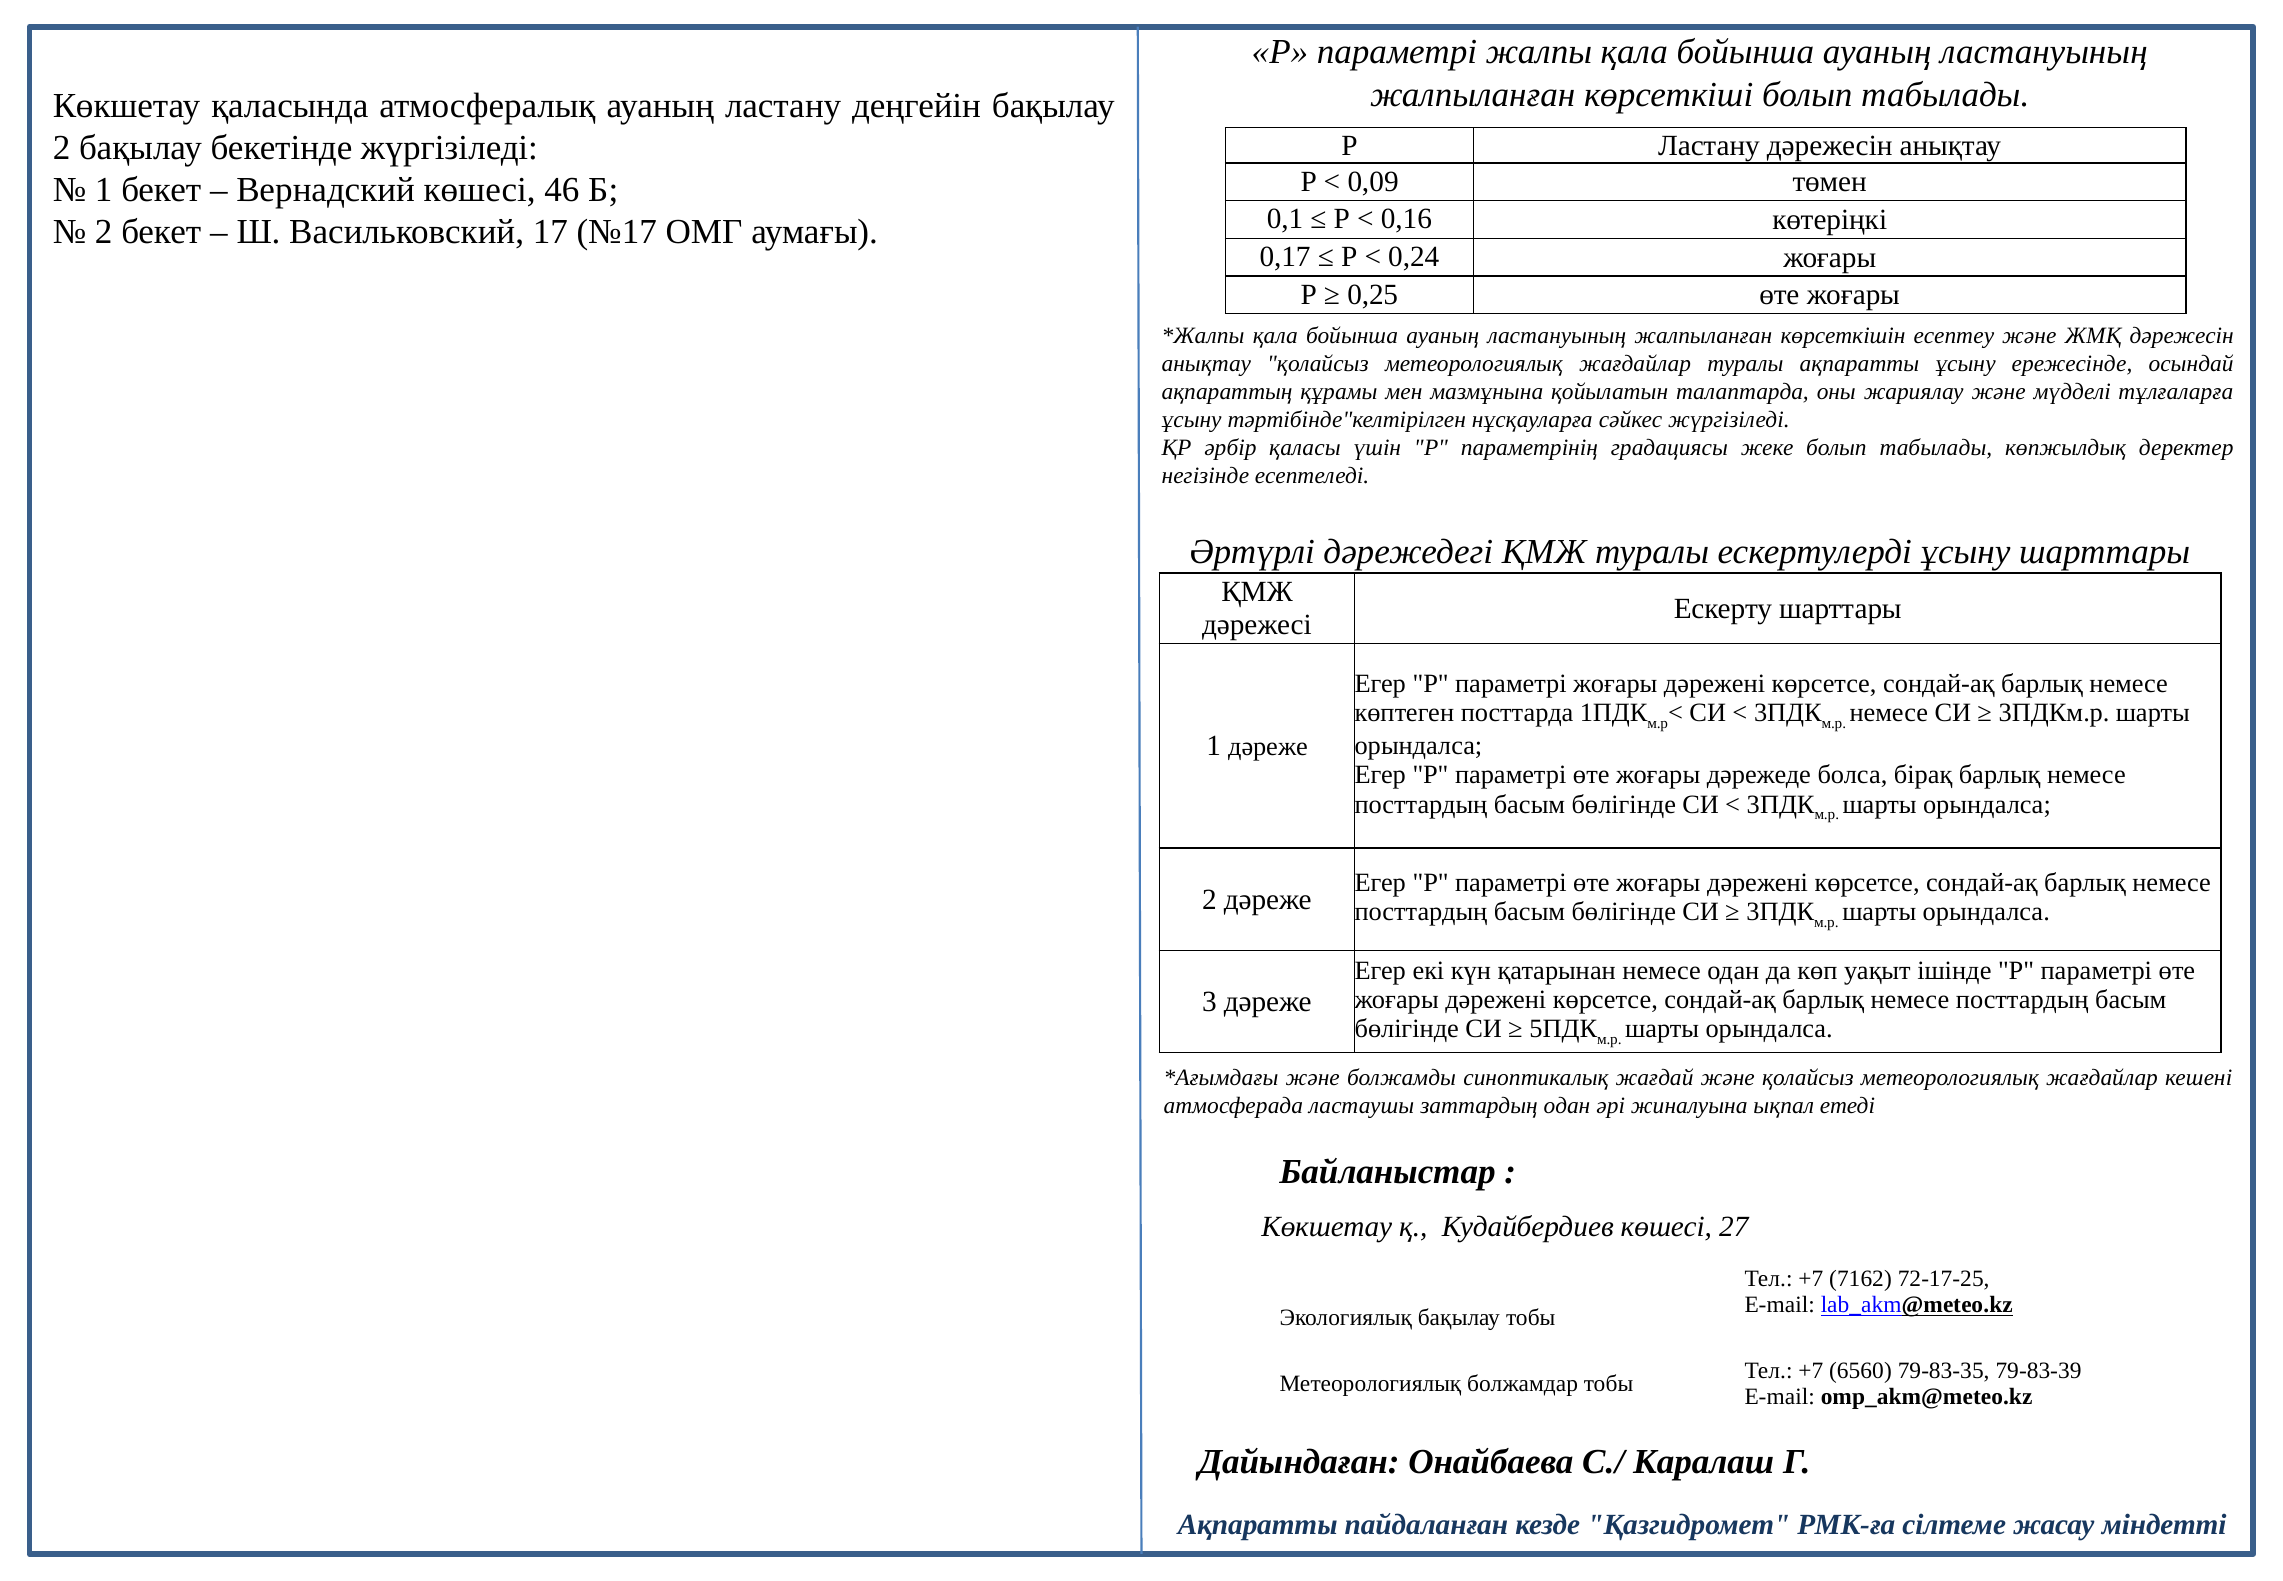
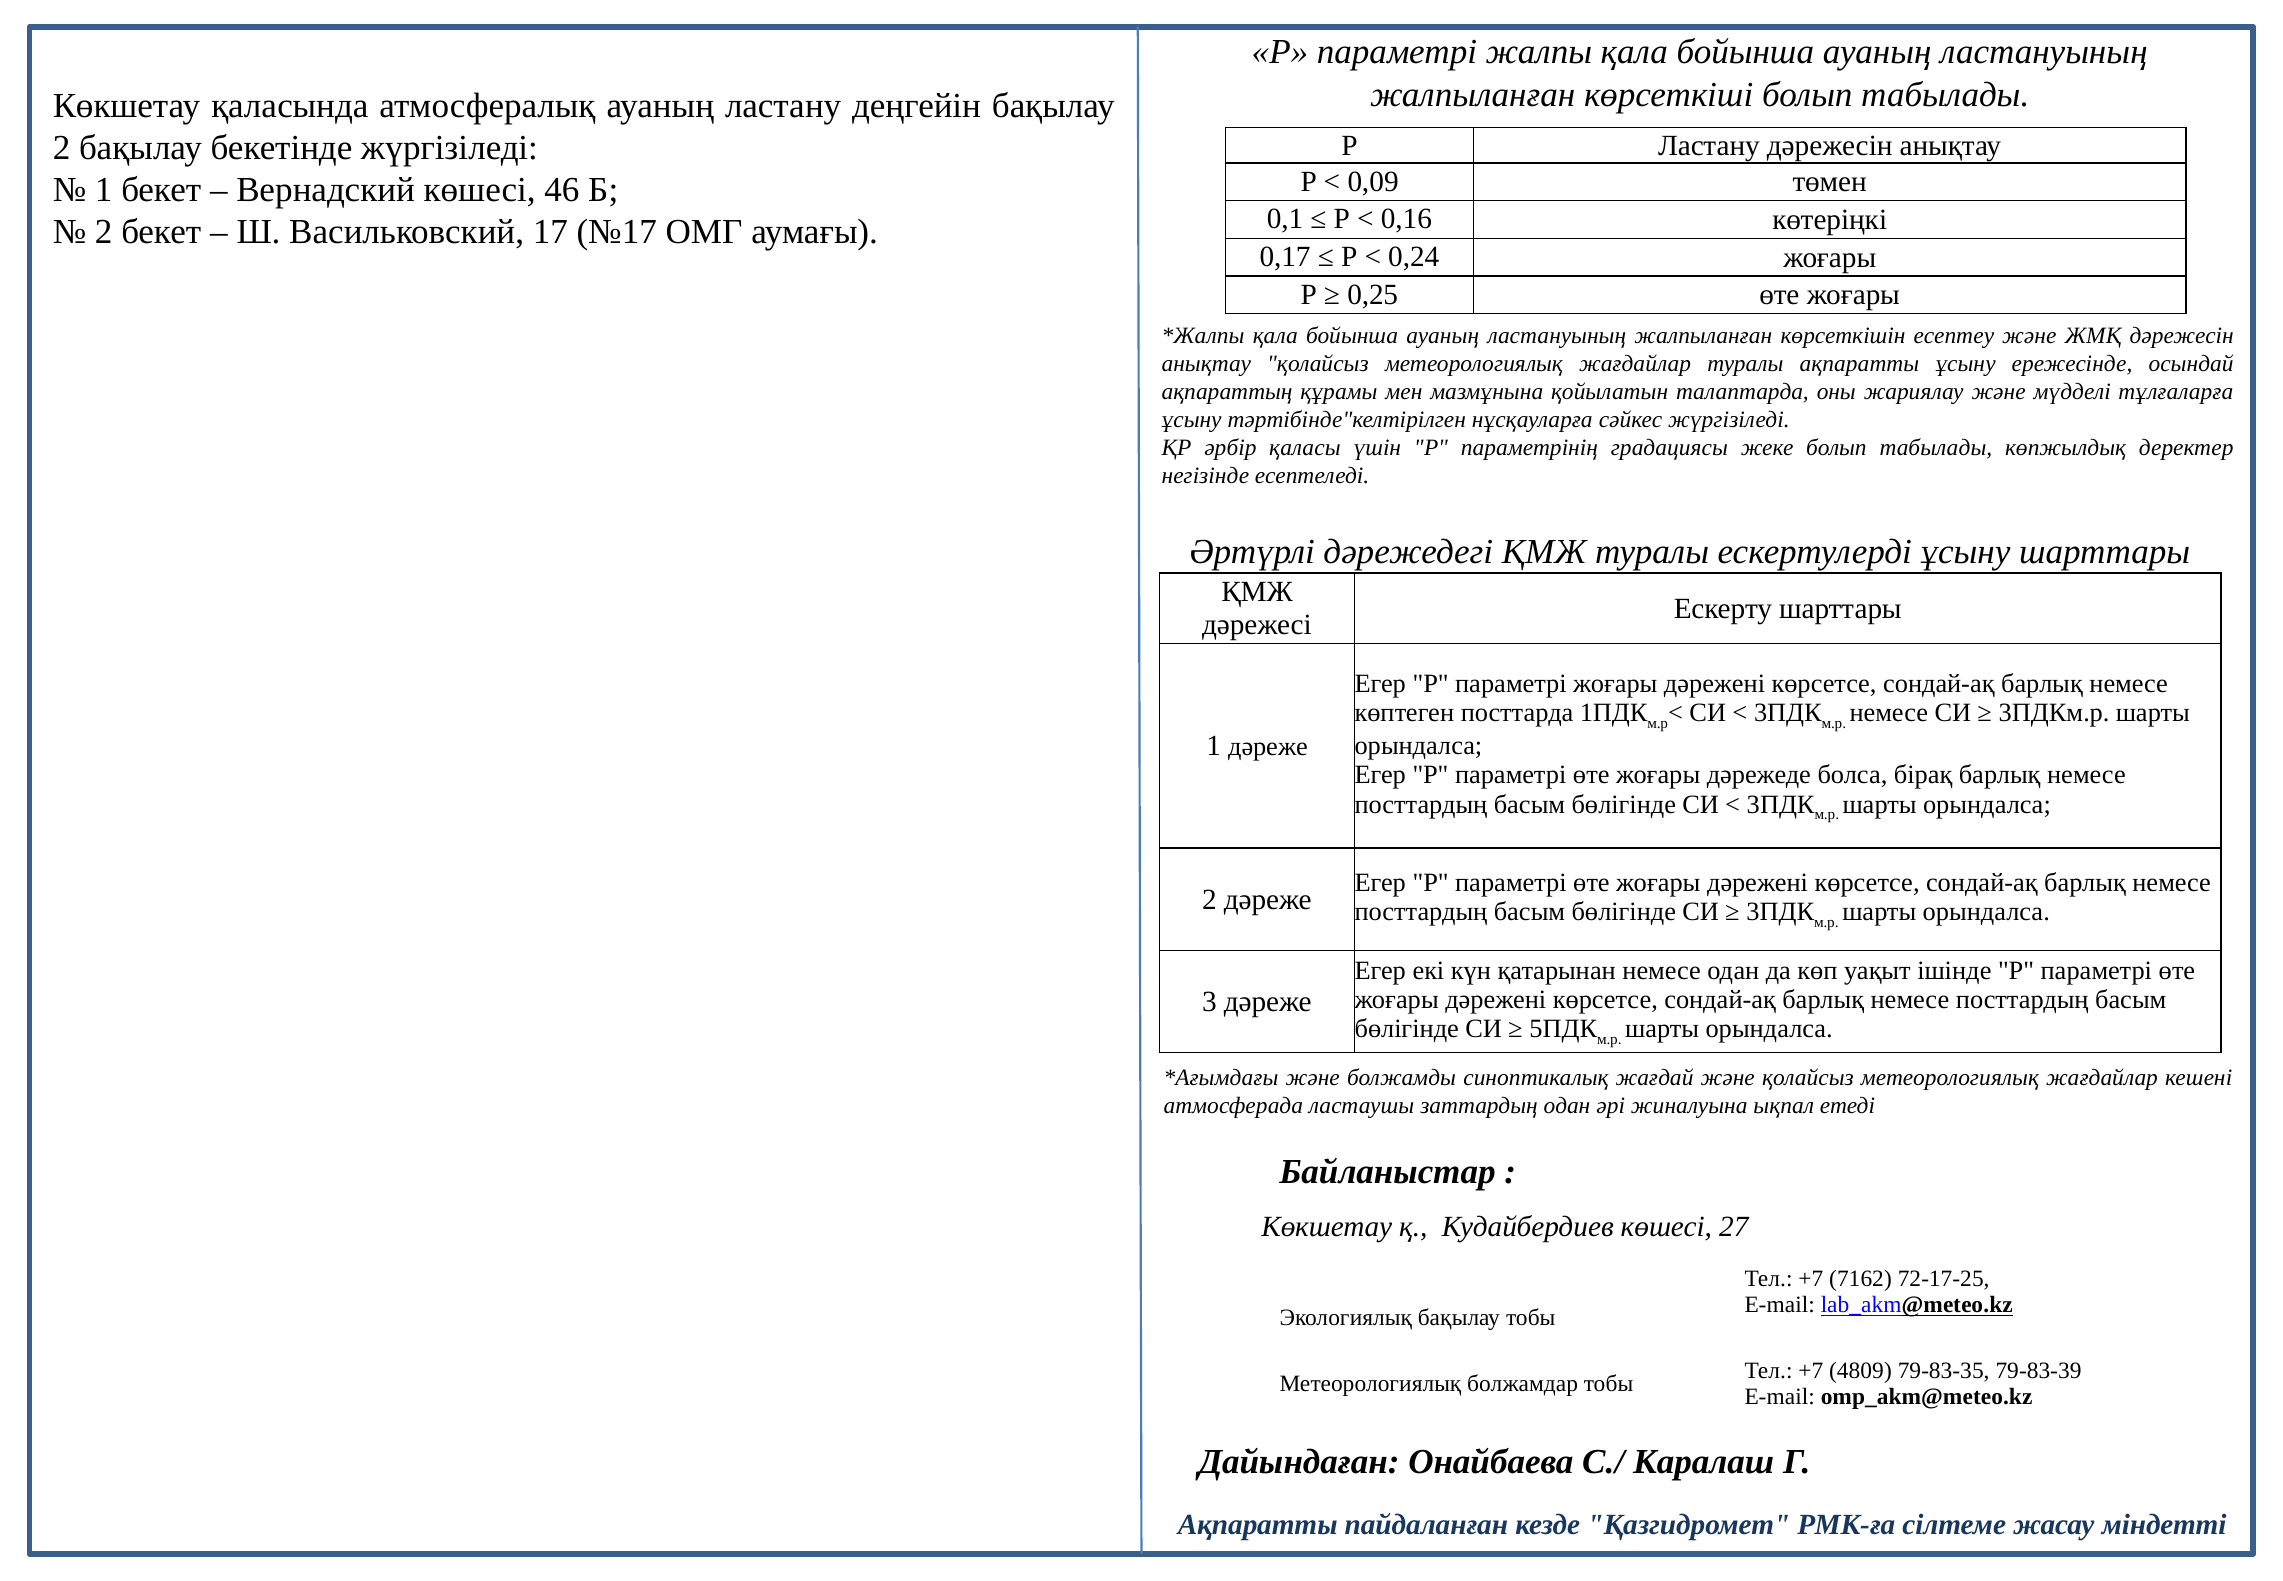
6560: 6560 -> 4809
